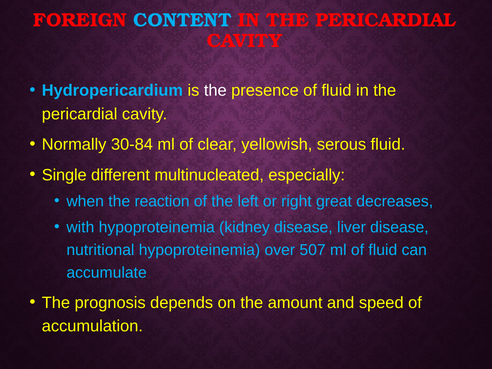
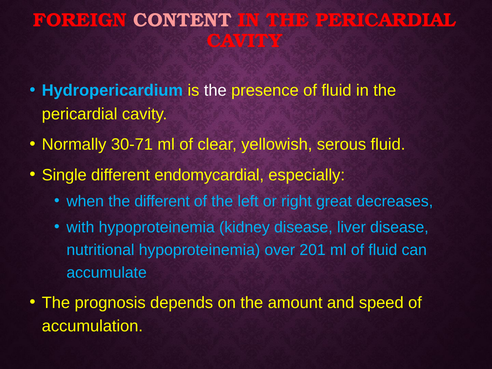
CONTENT colour: light blue -> pink
30-84: 30-84 -> 30-71
multinucleated: multinucleated -> endomycardial
the reaction: reaction -> different
507: 507 -> 201
